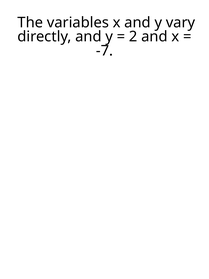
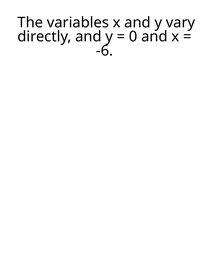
2: 2 -> 0
-7: -7 -> -6
